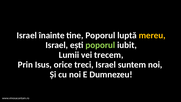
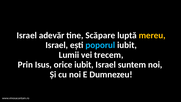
înainte: înainte -> adevăr
tine Poporul: Poporul -> Scăpare
poporul at (100, 45) colour: light green -> light blue
orice treci: treci -> iubit
